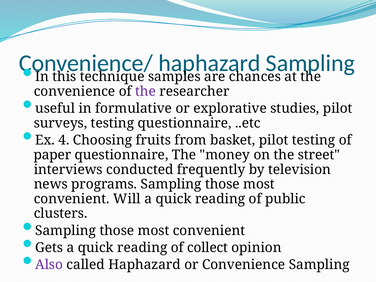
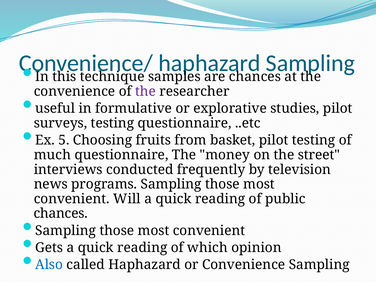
4: 4 -> 5
paper: paper -> much
clusters at (61, 213): clusters -> chances
collect: collect -> which
Also colour: purple -> blue
